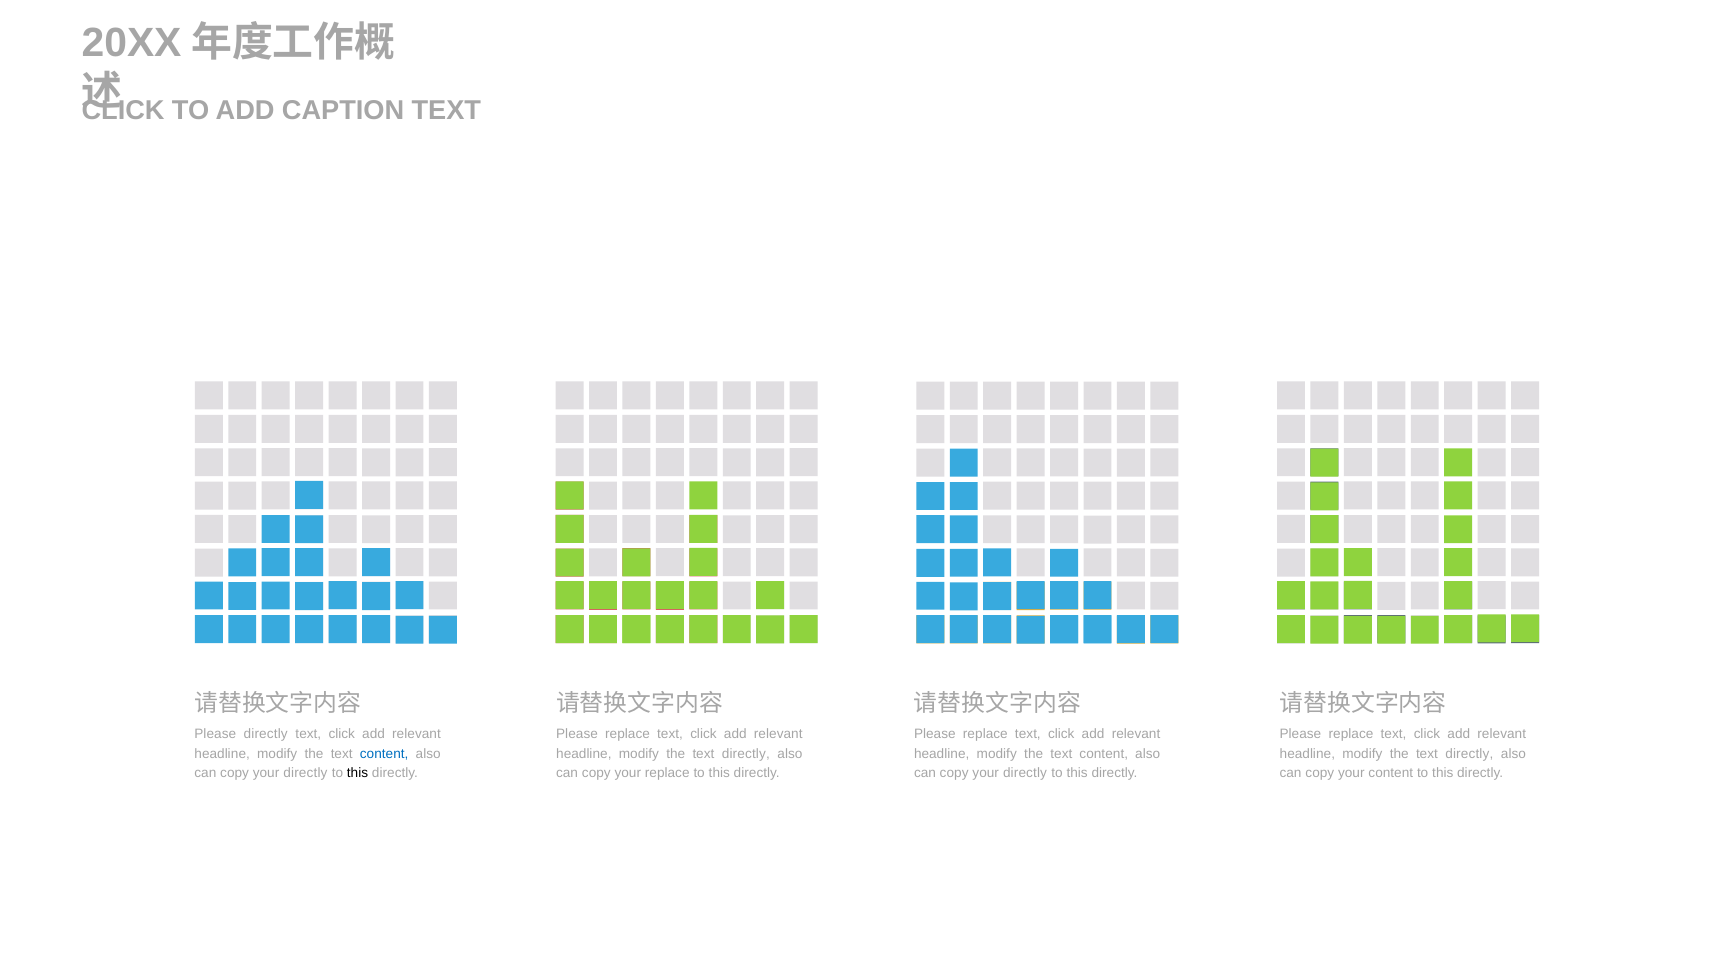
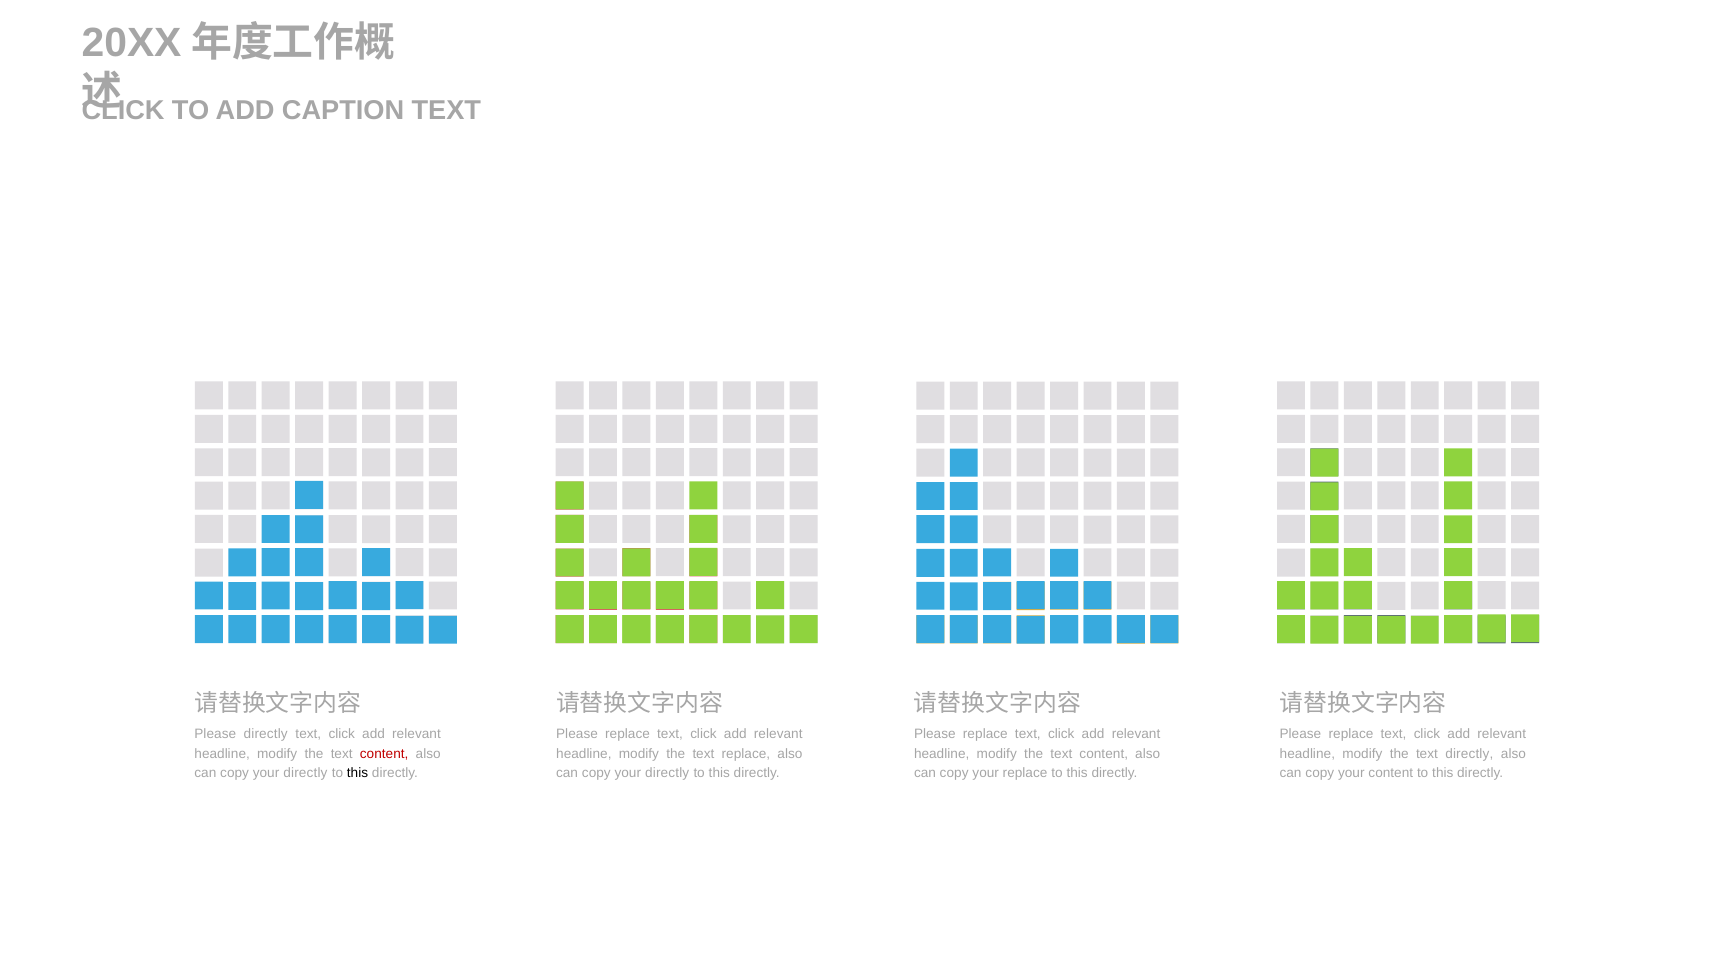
content at (384, 754) colour: blue -> red
directly at (746, 754): directly -> replace
replace at (667, 773): replace -> directly
directly at (1025, 773): directly -> replace
